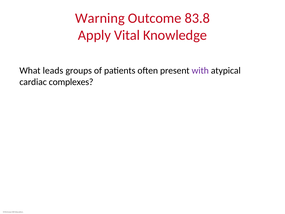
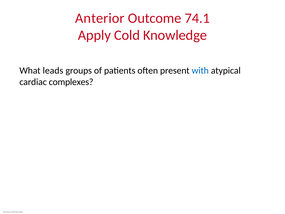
Warning: Warning -> Anterior
83.8: 83.8 -> 74.1
Vital: Vital -> Cold
with colour: purple -> blue
